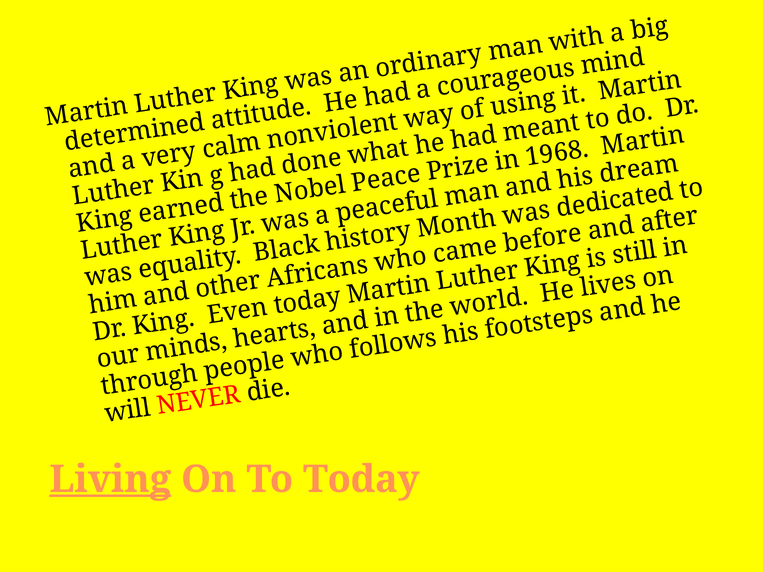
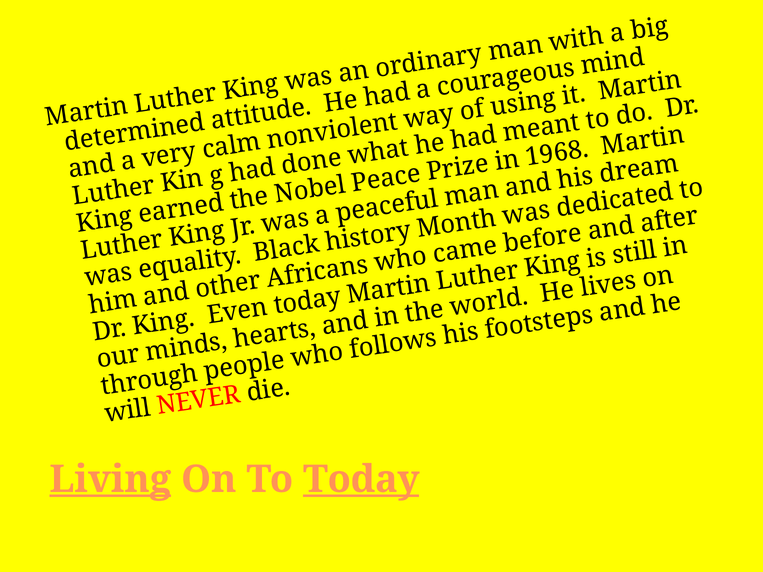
Today underline: none -> present
